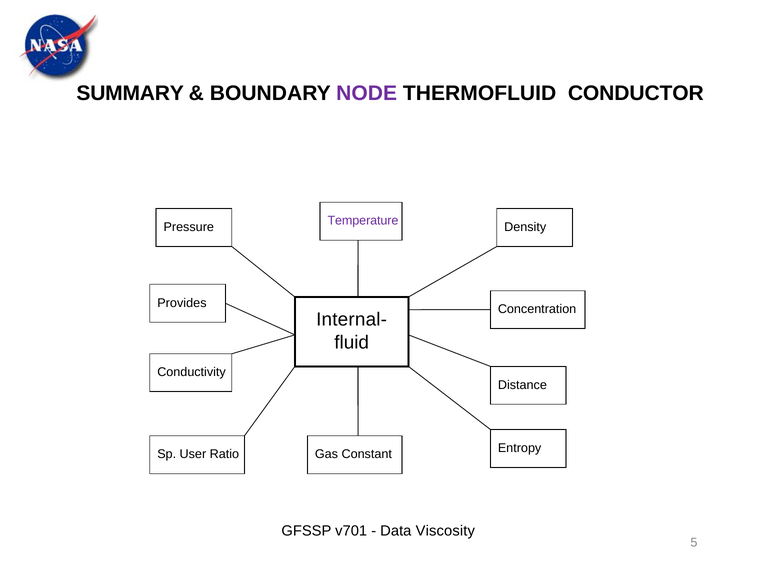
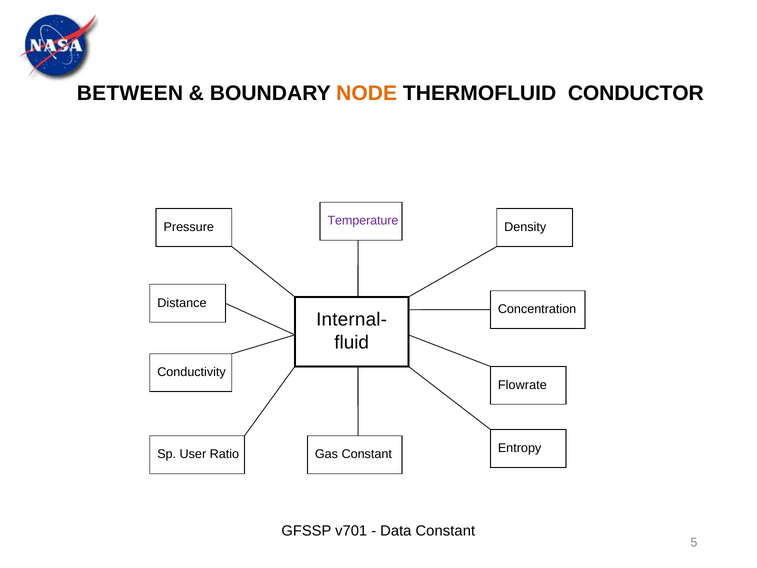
SUMMARY: SUMMARY -> BETWEEN
NODE colour: purple -> orange
Provides: Provides -> Distance
Distance: Distance -> Flowrate
Data Viscosity: Viscosity -> Constant
